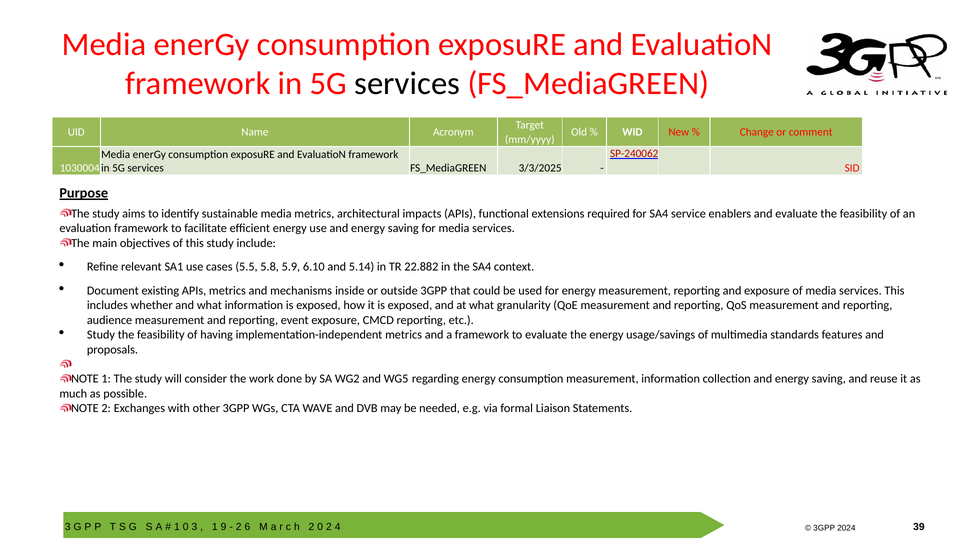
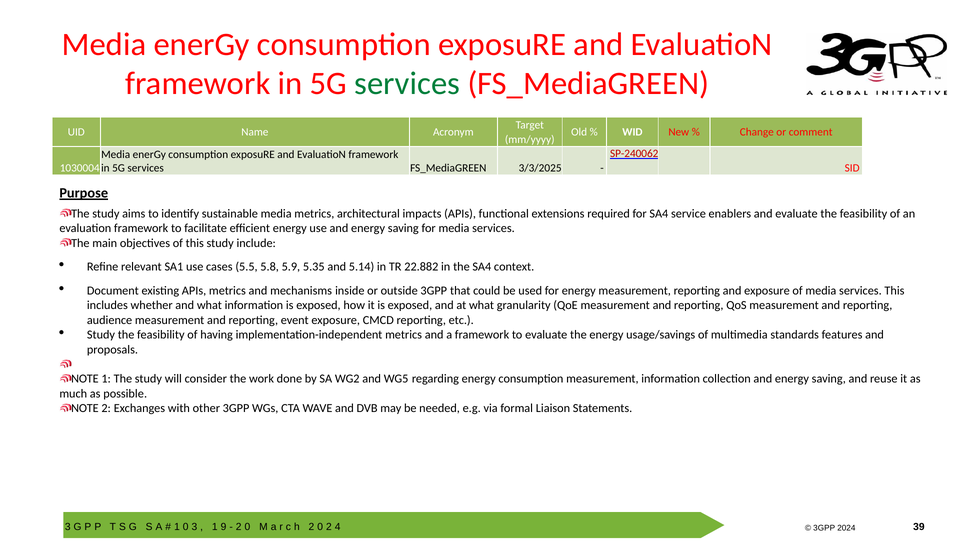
services at (407, 84) colour: black -> green
6.10: 6.10 -> 5.35
6 at (247, 527): 6 -> 0
